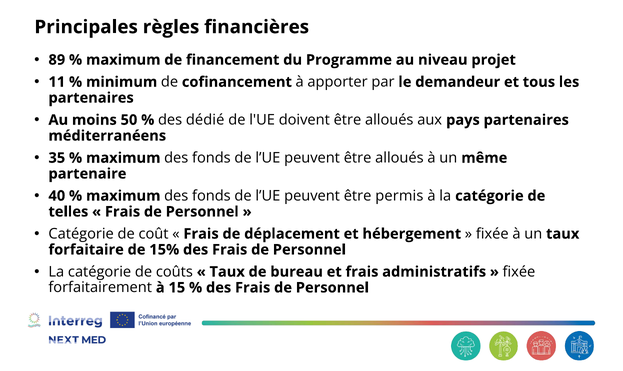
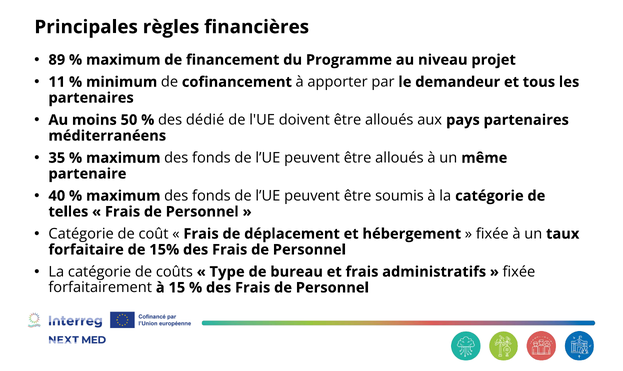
permis: permis -> soumis
Taux at (227, 272): Taux -> Type
